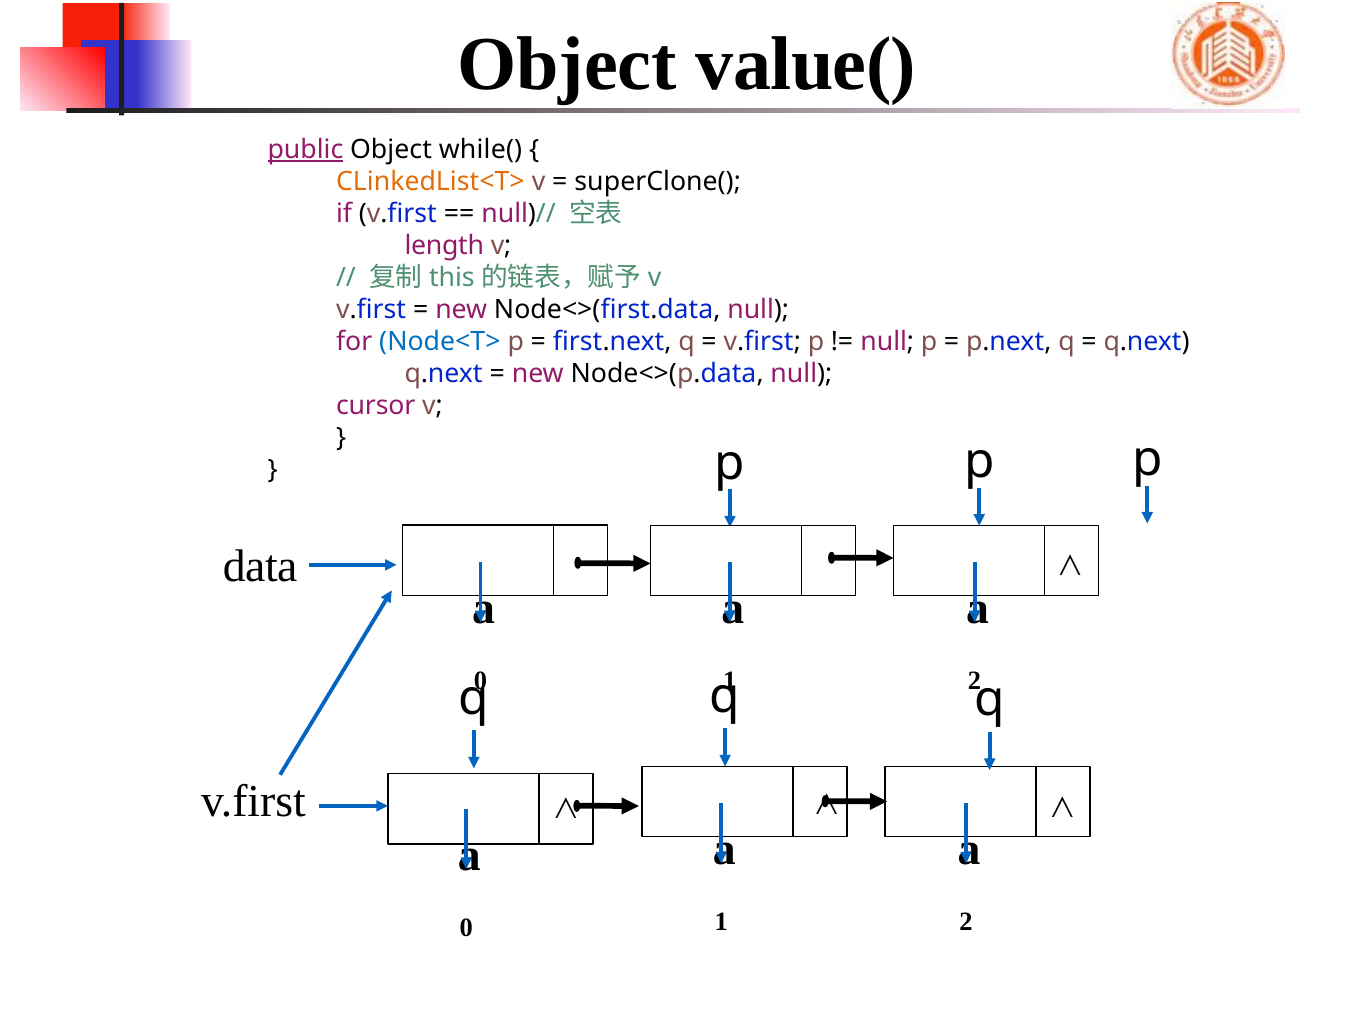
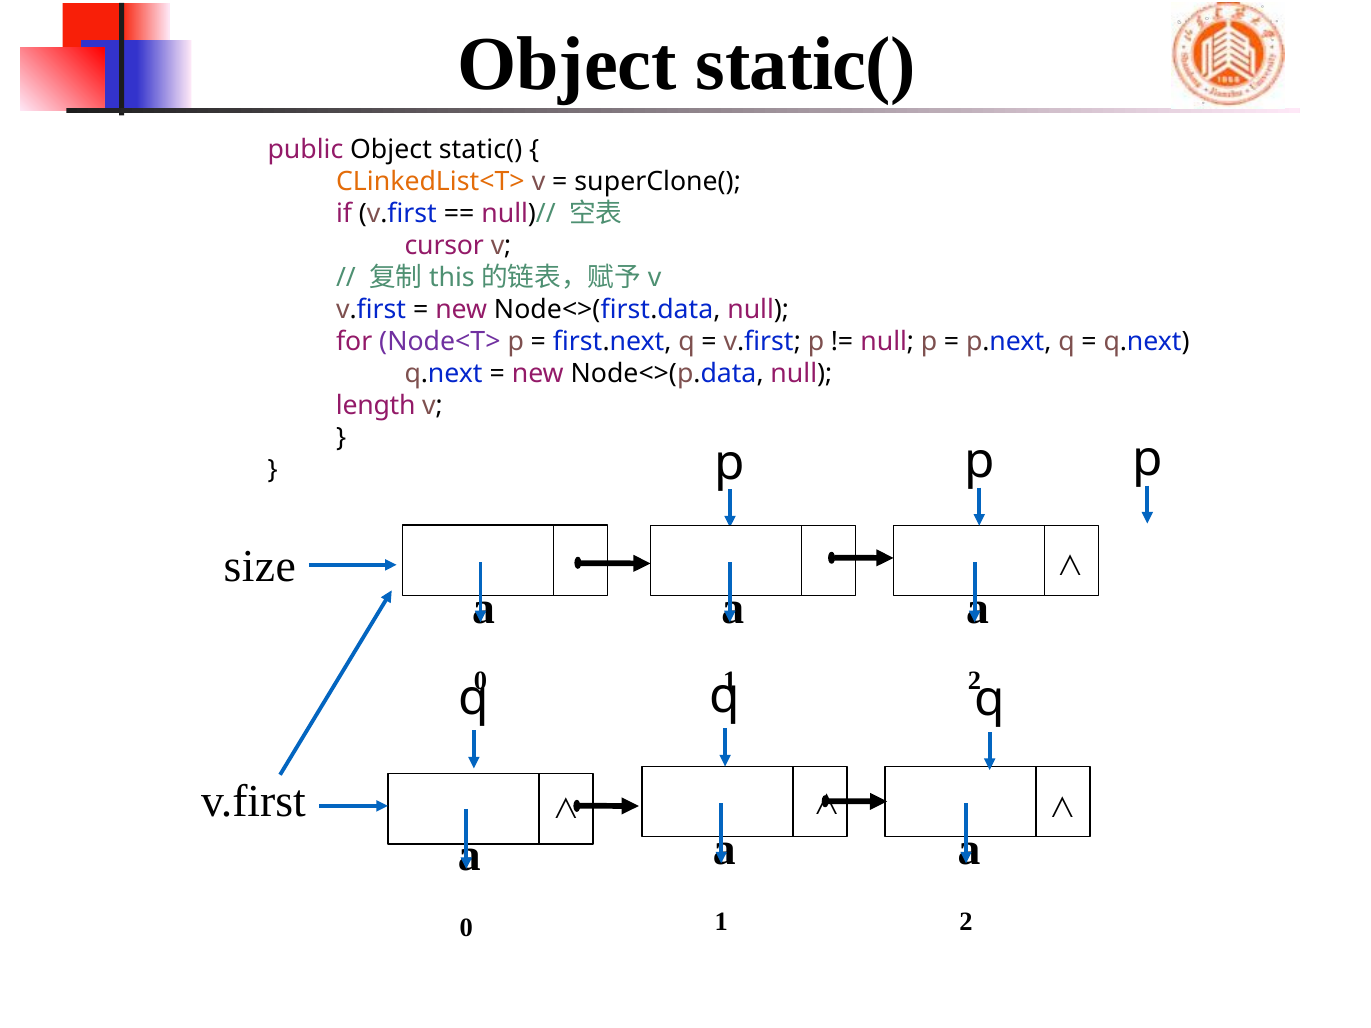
value( at (806, 64): value( -> static(
public underline: present -> none
while( at (481, 149): while( -> static(
length: length -> cursor
Node<T> colour: blue -> purple
cursor: cursor -> length
data: data -> size
